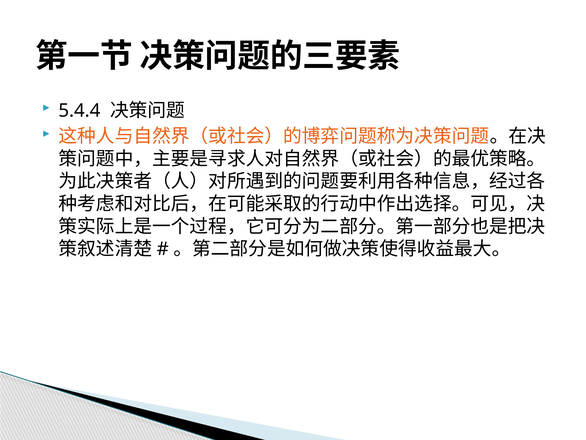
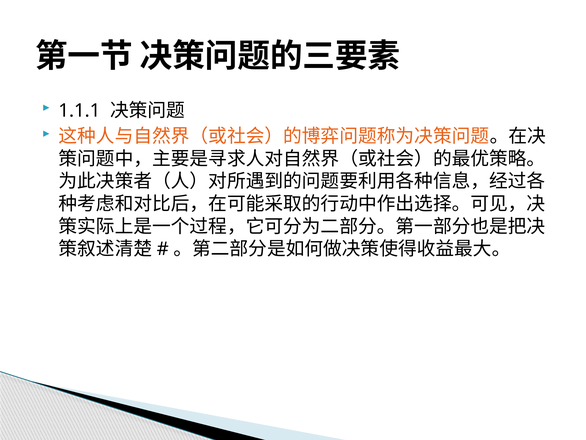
5.4.4: 5.4.4 -> 1.1.1
